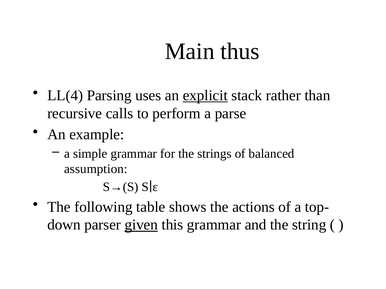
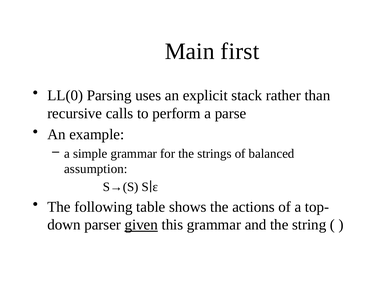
thus: thus -> first
LL(4: LL(4 -> LL(0
explicit underline: present -> none
